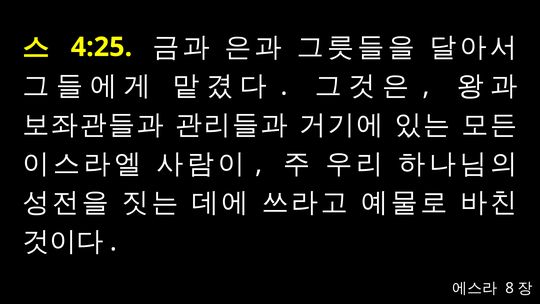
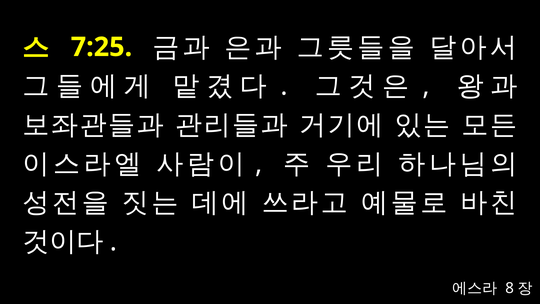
4:25: 4:25 -> 7:25
